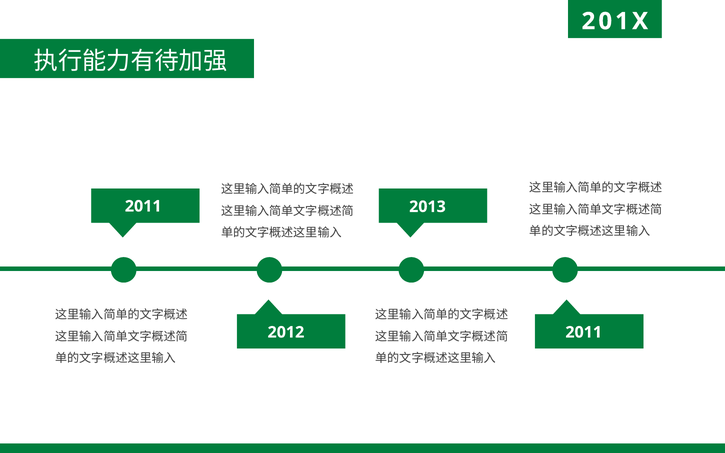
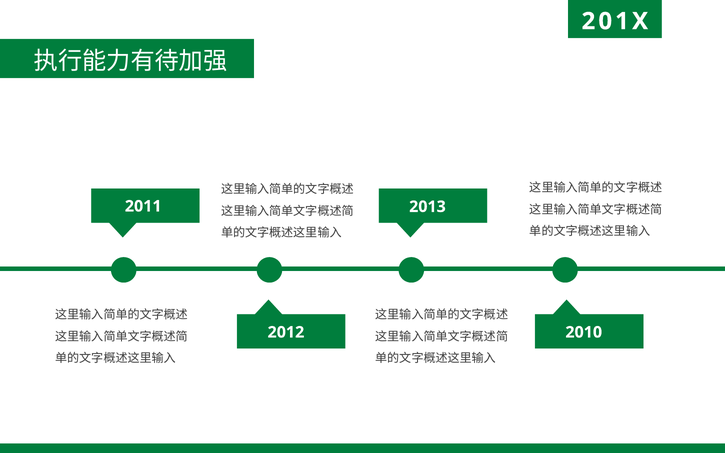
2011 at (584, 332): 2011 -> 2010
